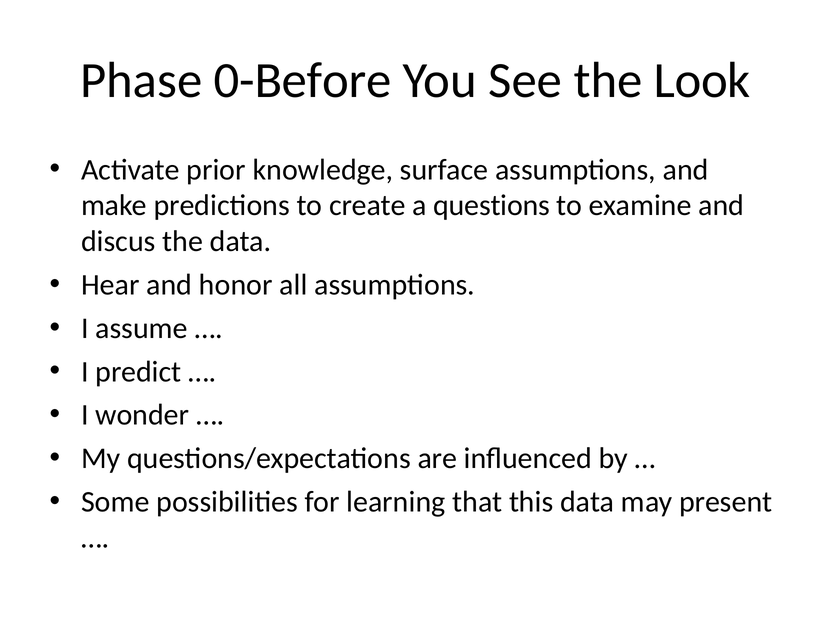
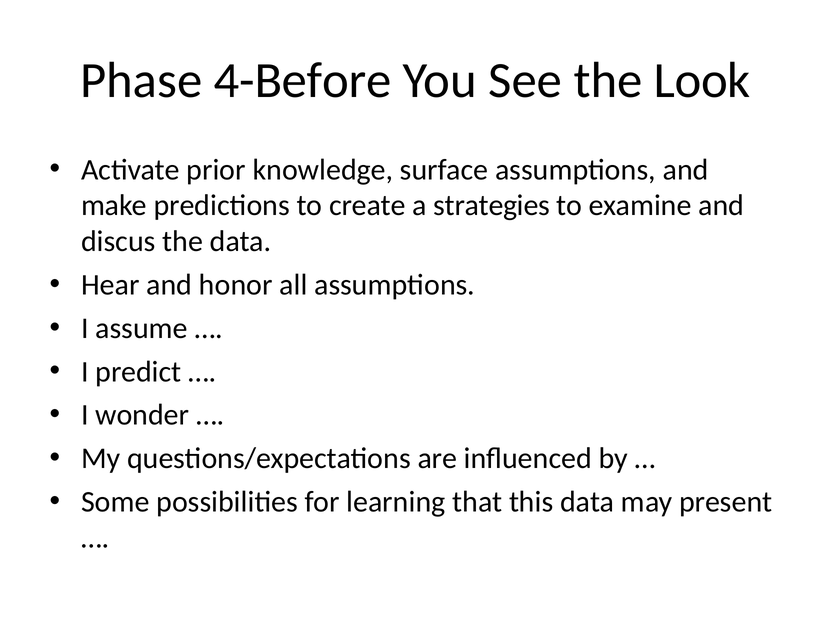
0-Before: 0-Before -> 4-Before
questions: questions -> strategies
